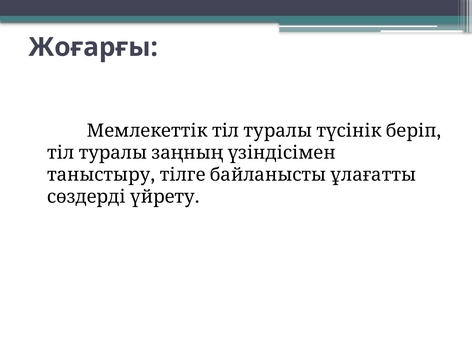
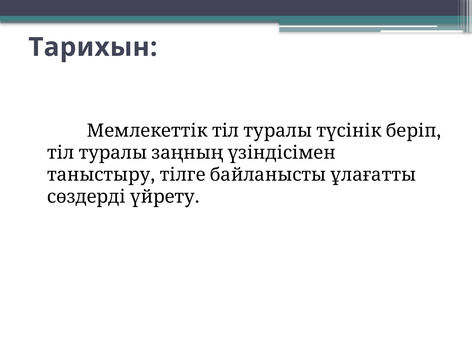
Жоғарғы: Жоғарғы -> Тарихын
